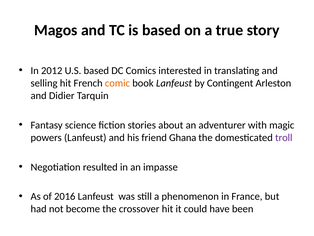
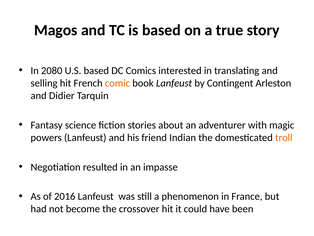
2012: 2012 -> 2080
Ghana: Ghana -> Indian
troll colour: purple -> orange
